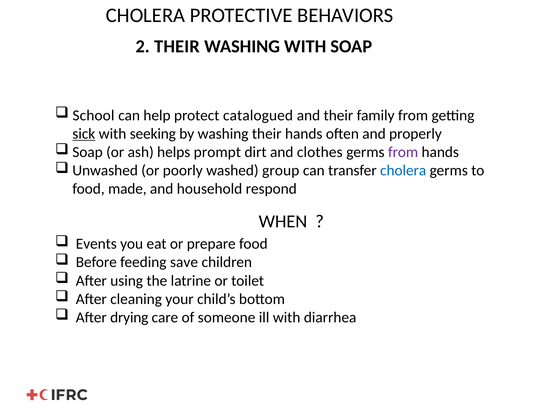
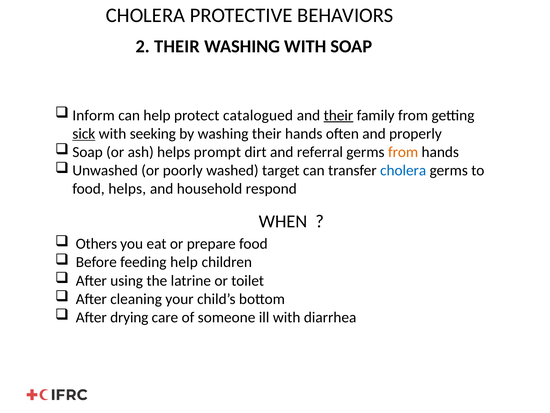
School: School -> Inform
their at (338, 115) underline: none -> present
clothes: clothes -> referral
from at (403, 152) colour: purple -> orange
group: group -> target
food made: made -> helps
Events: Events -> Others
feeding save: save -> help
